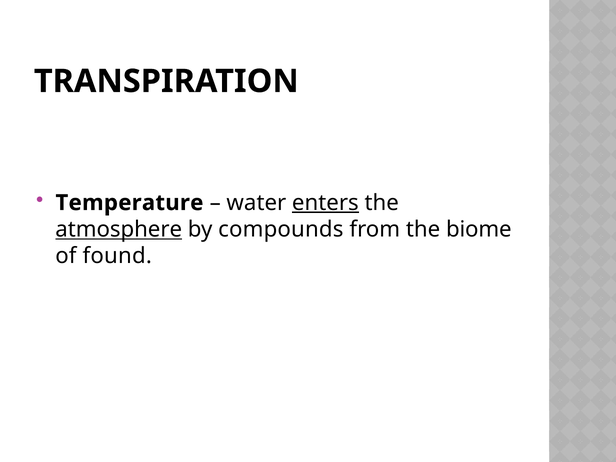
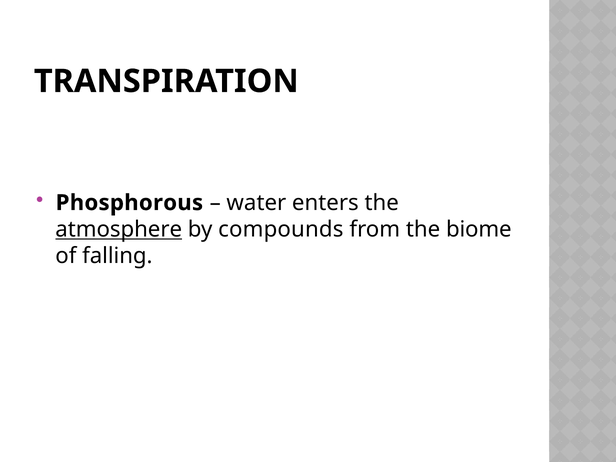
Temperature: Temperature -> Phosphorous
enters underline: present -> none
found: found -> falling
